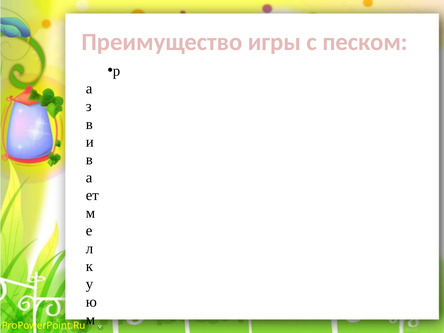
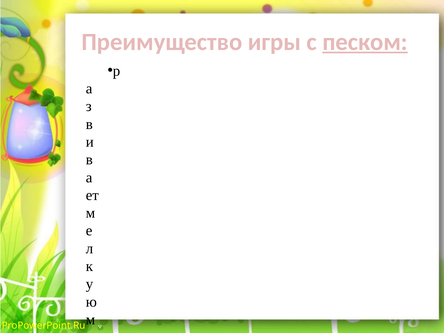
песком underline: none -> present
